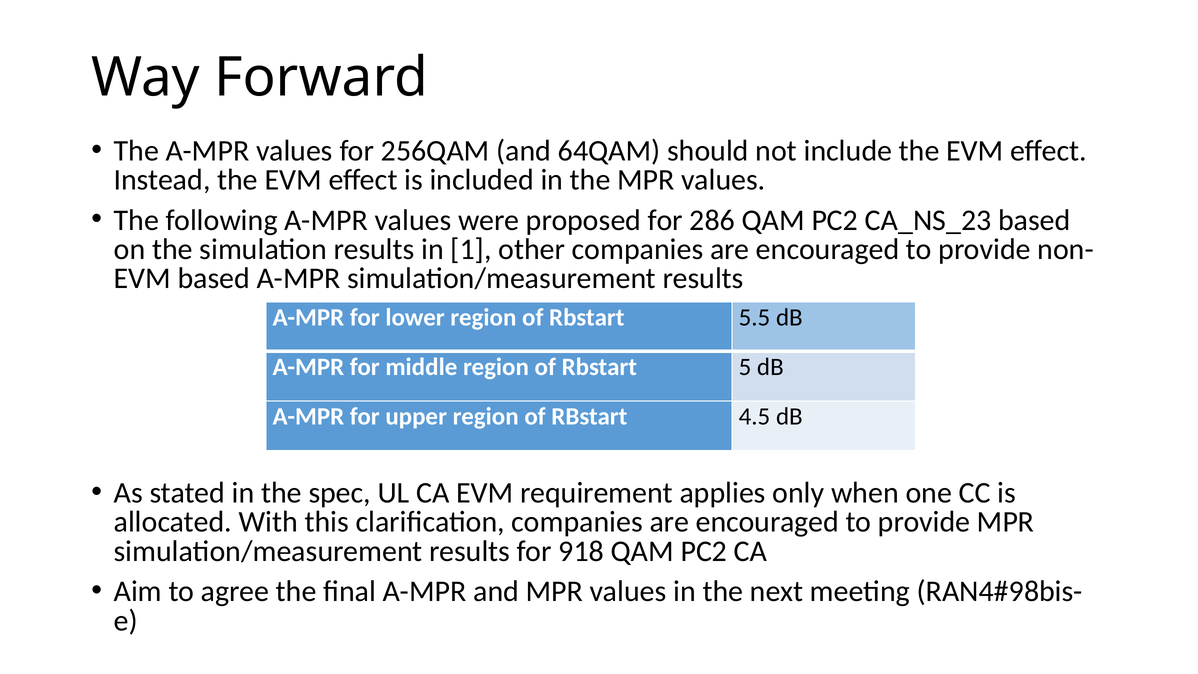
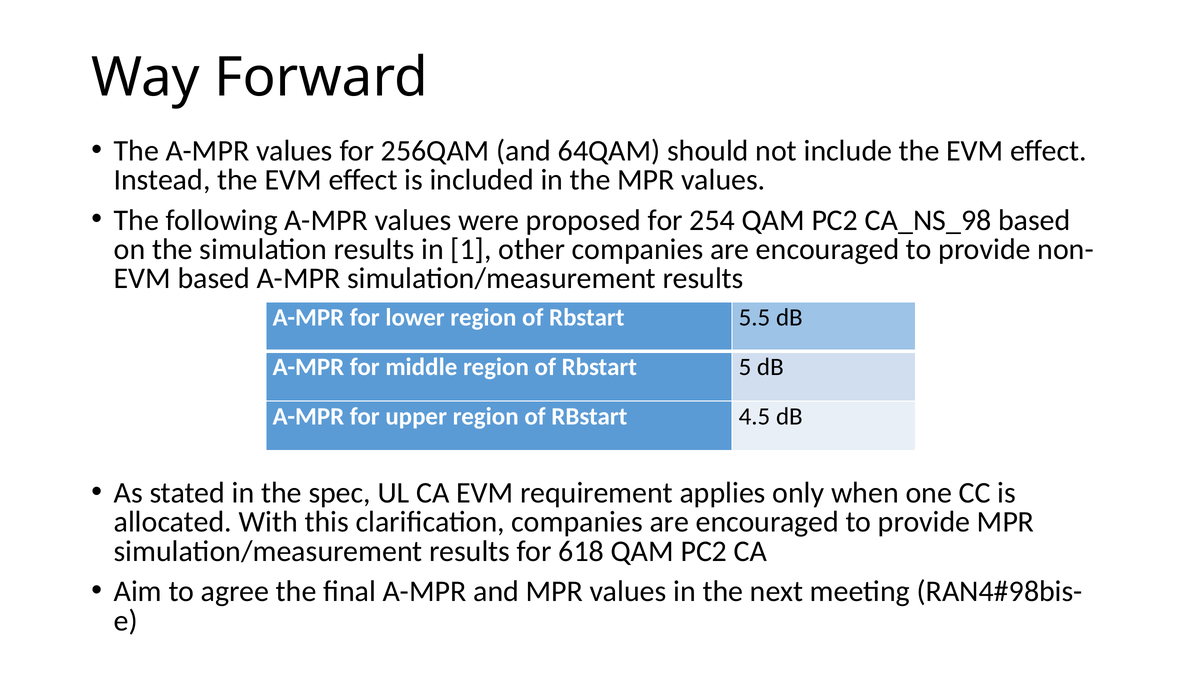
286: 286 -> 254
CA_NS_23: CA_NS_23 -> CA_NS_98
918: 918 -> 618
